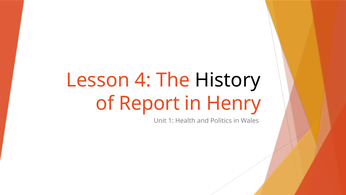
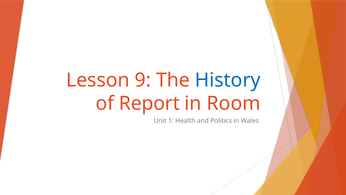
4: 4 -> 9
History colour: black -> blue
Henry: Henry -> Room
